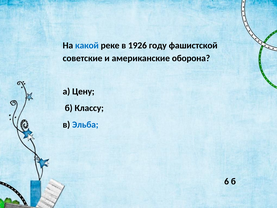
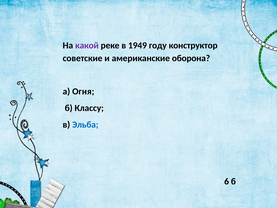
какой colour: blue -> purple
1926: 1926 -> 1949
фашистской: фашистской -> конструктор
Цену: Цену -> Огня
